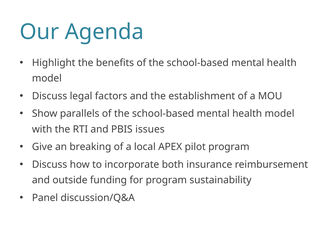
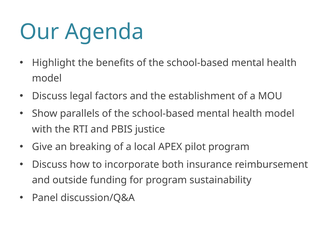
issues: issues -> justice
